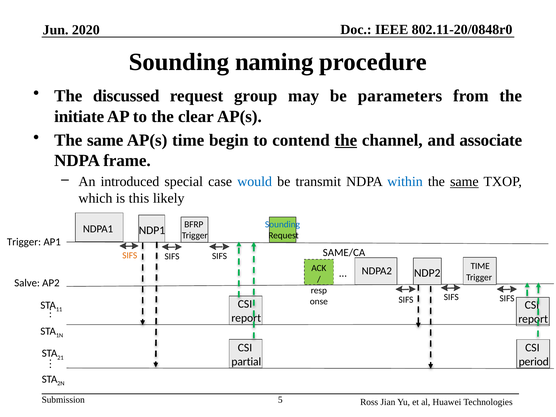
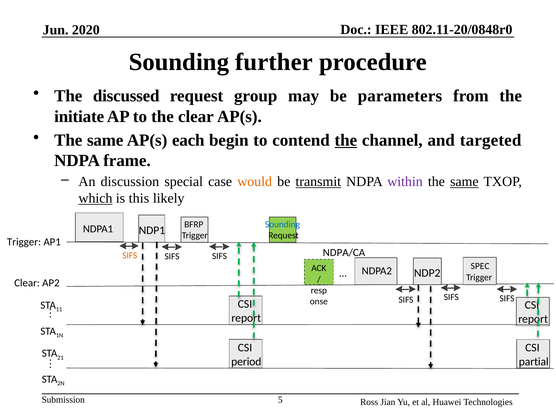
naming: naming -> further
AP(s time: time -> each
associate: associate -> targeted
introduced: introduced -> discussion
would colour: blue -> orange
transmit underline: none -> present
within colour: blue -> purple
which underline: none -> present
SAME/CA: SAME/CA -> NDPA/CA
TIME at (480, 266): TIME -> SPEC
Salve at (27, 283): Salve -> Clear
partial: partial -> period
period: period -> partial
